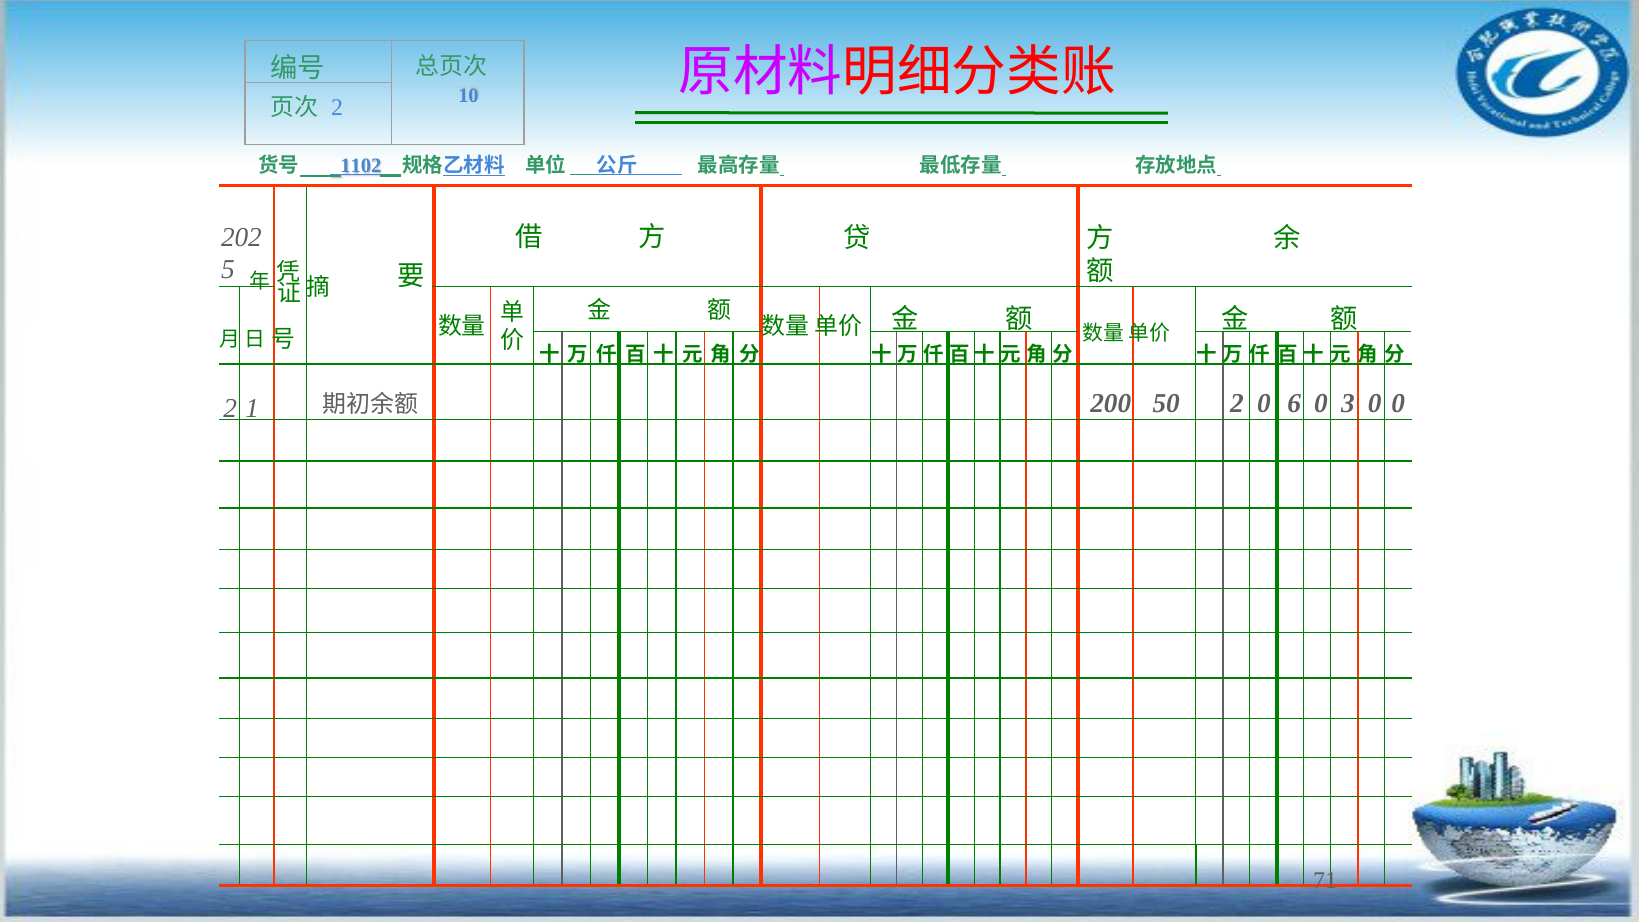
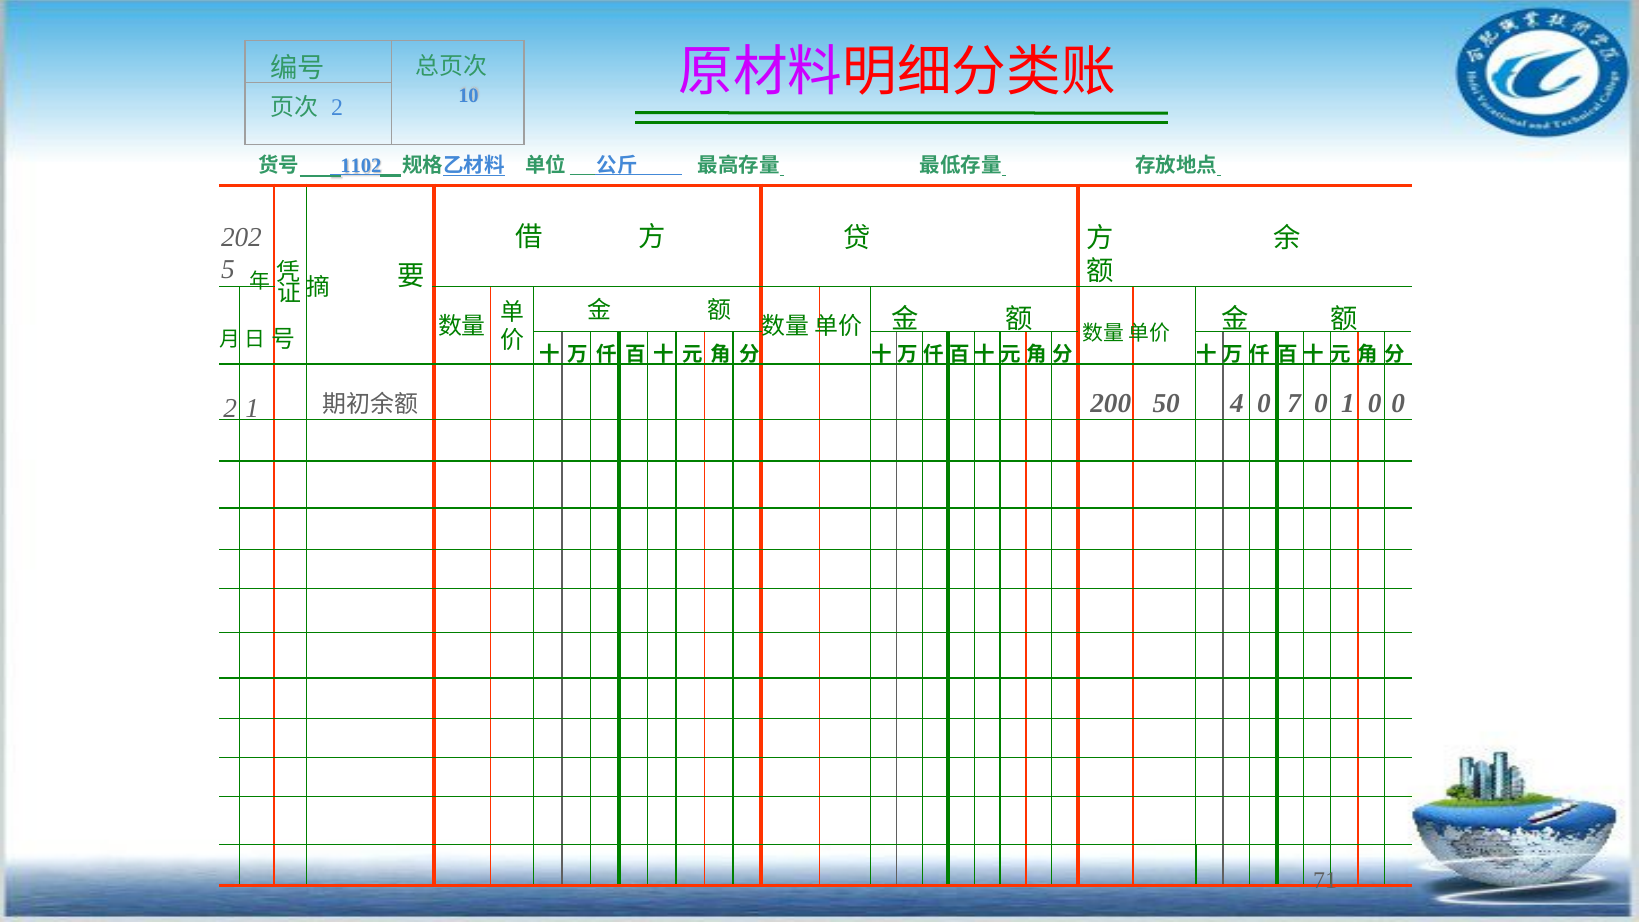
50 2: 2 -> 4
6: 6 -> 7
0 3: 3 -> 1
